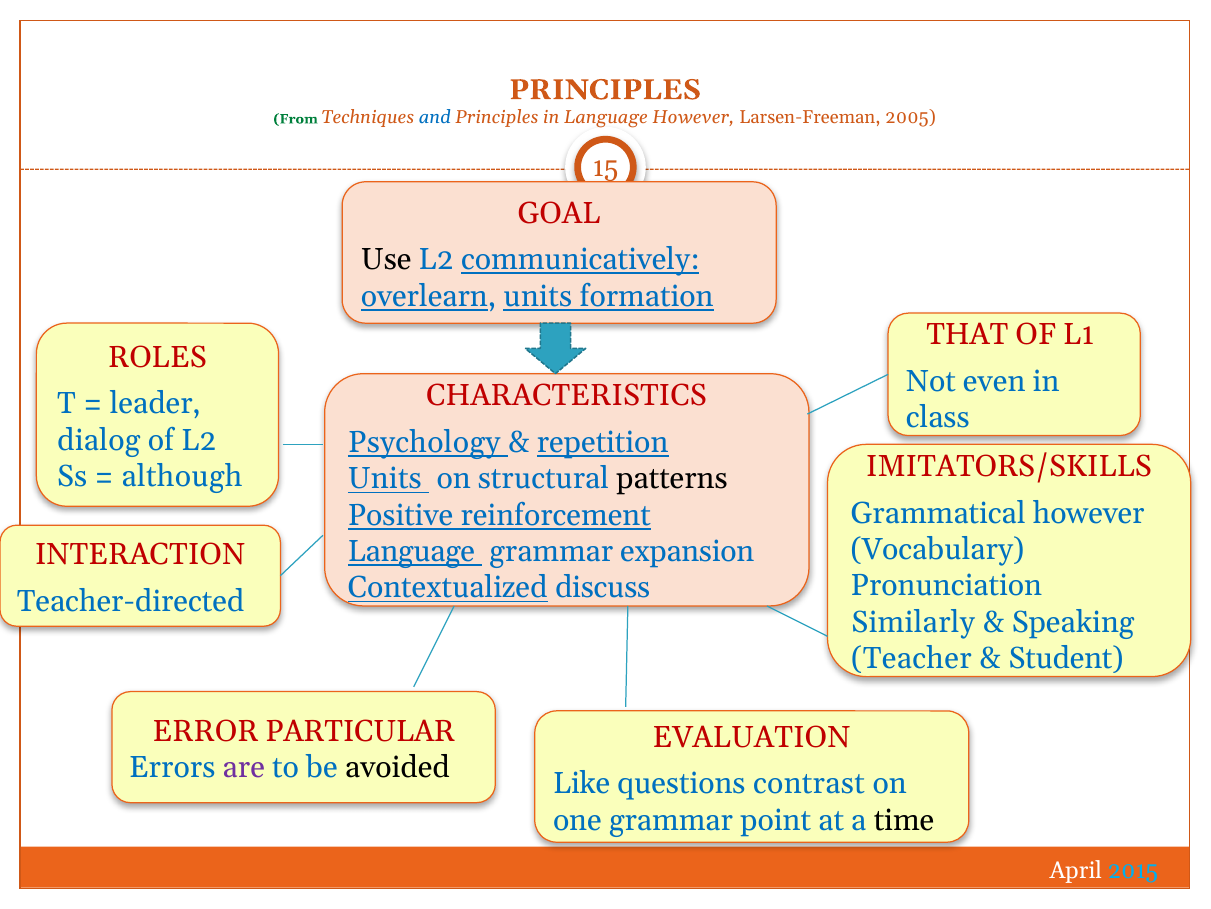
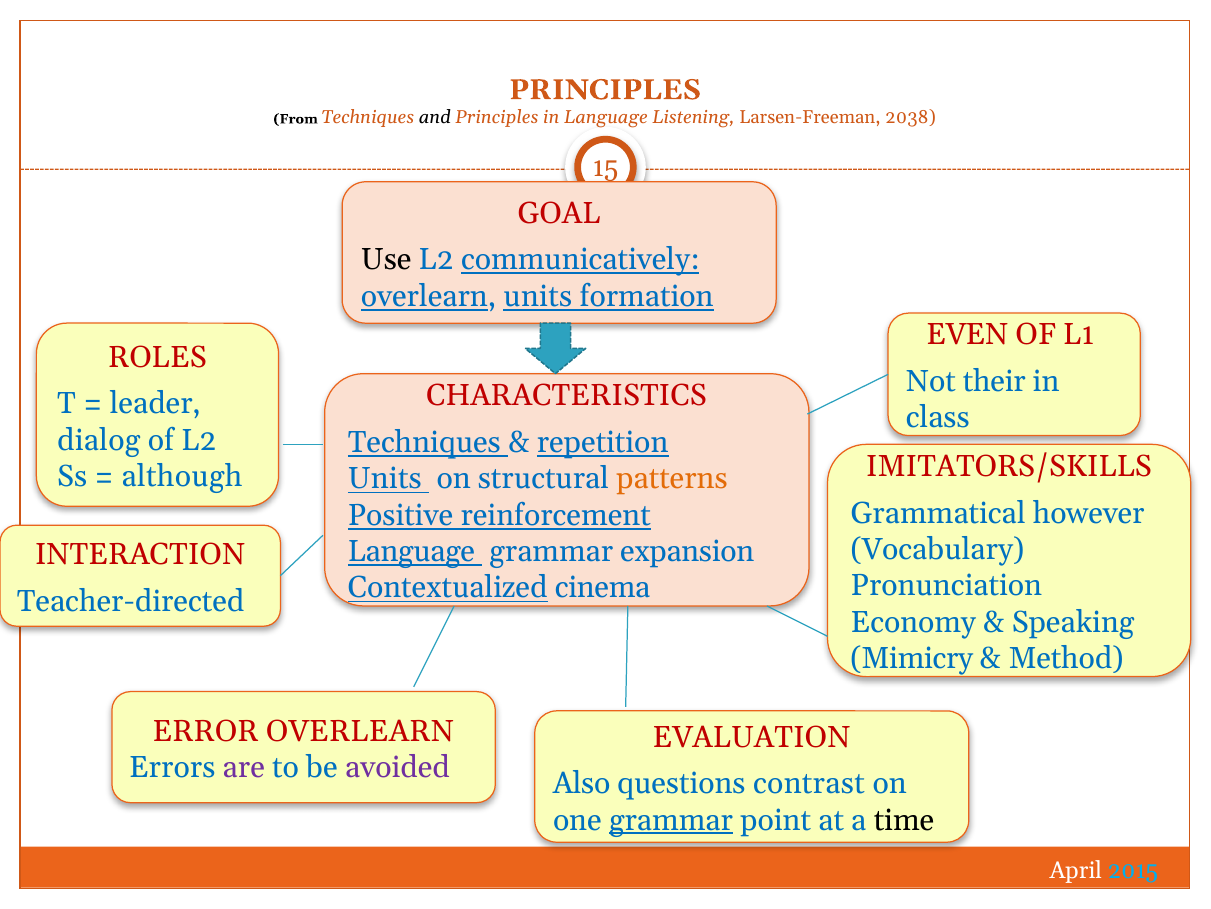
From colour: green -> black
and colour: blue -> black
Language However: However -> Listening
2005: 2005 -> 2038
THAT: THAT -> EVEN
even: even -> their
Psychology at (424, 442): Psychology -> Techniques
patterns colour: black -> orange
discuss: discuss -> cinema
Similarly: Similarly -> Economy
Teacher: Teacher -> Mimicry
Student: Student -> Method
ERROR PARTICULAR: PARTICULAR -> OVERLEARN
avoided colour: black -> purple
Like: Like -> Also
grammar at (671, 819) underline: none -> present
